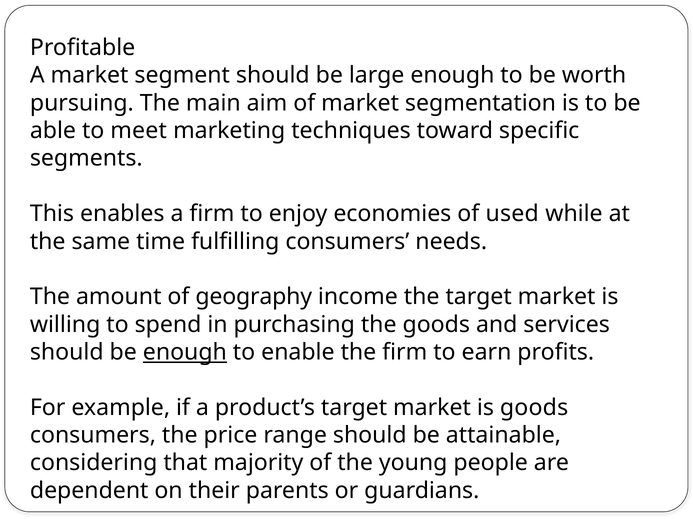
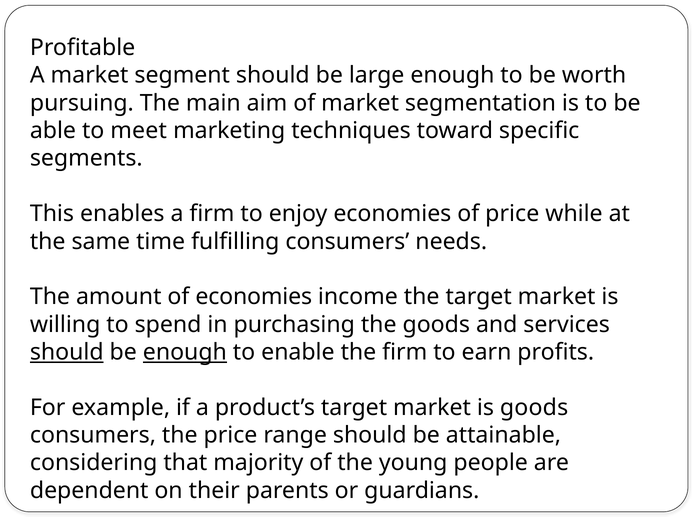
of used: used -> price
of geography: geography -> economies
should at (67, 353) underline: none -> present
